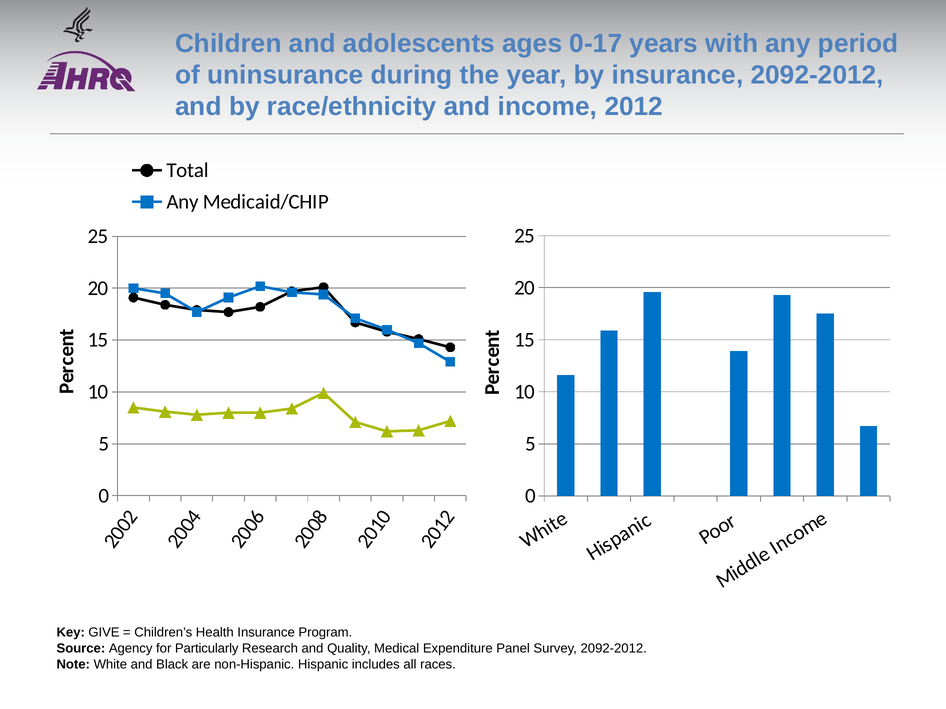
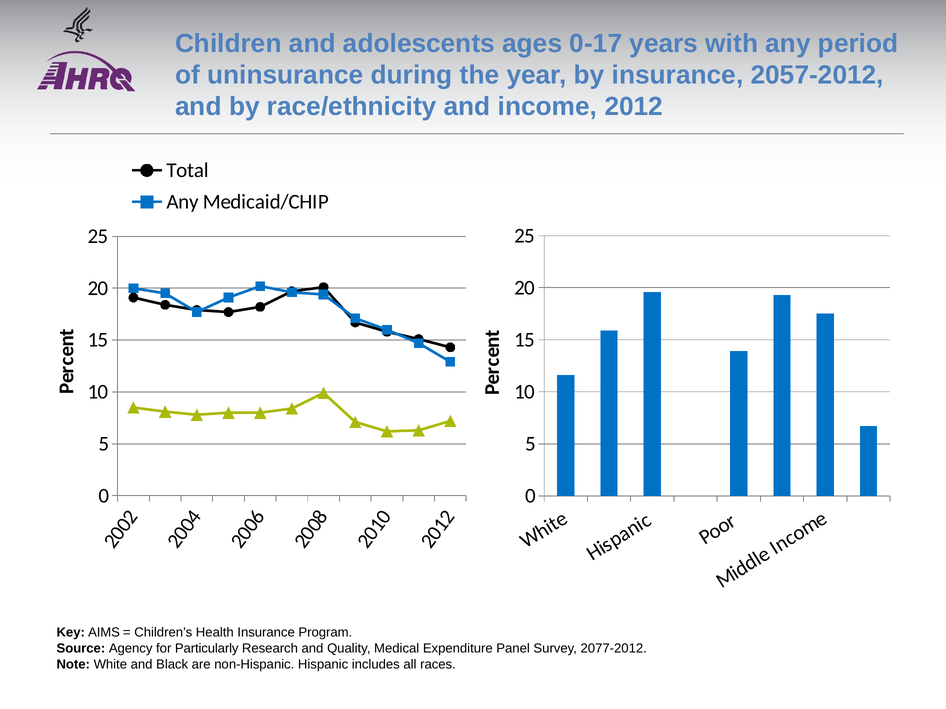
insurance 2092-2012: 2092-2012 -> 2057-2012
GIVE: GIVE -> AIMS
Survey 2092-2012: 2092-2012 -> 2077-2012
